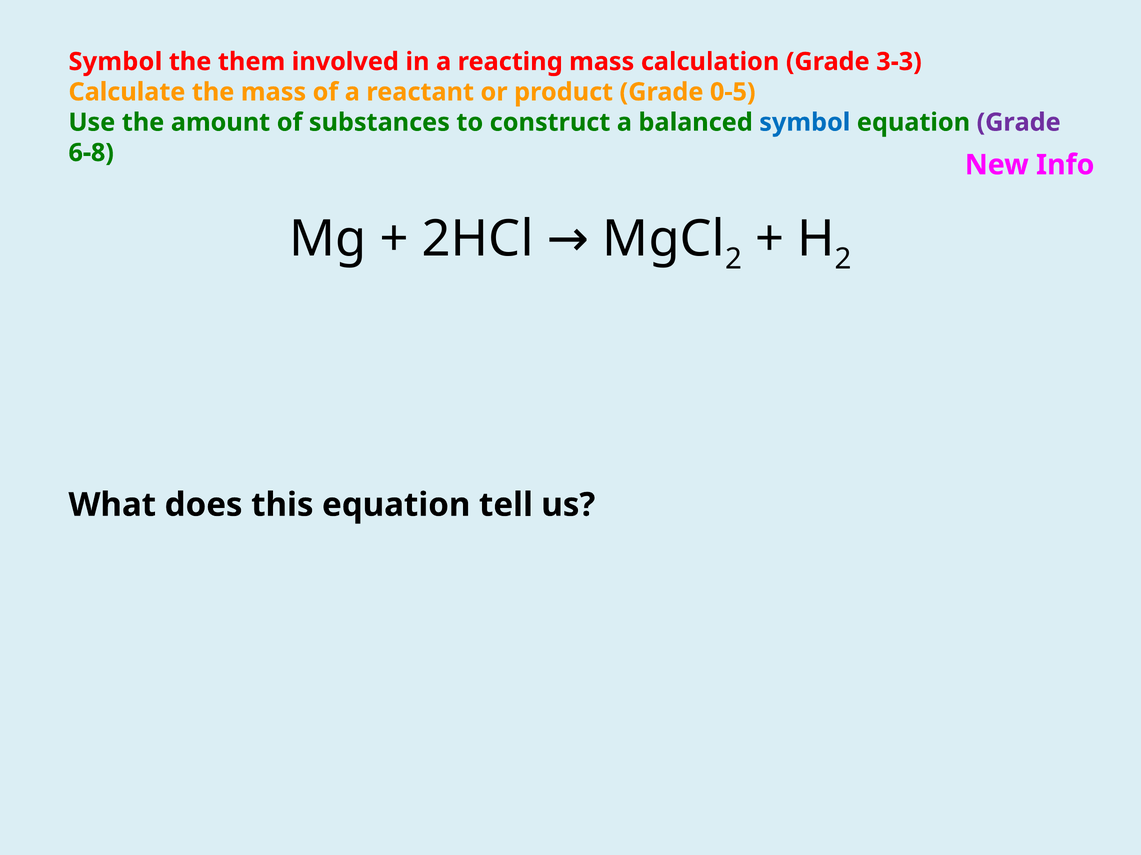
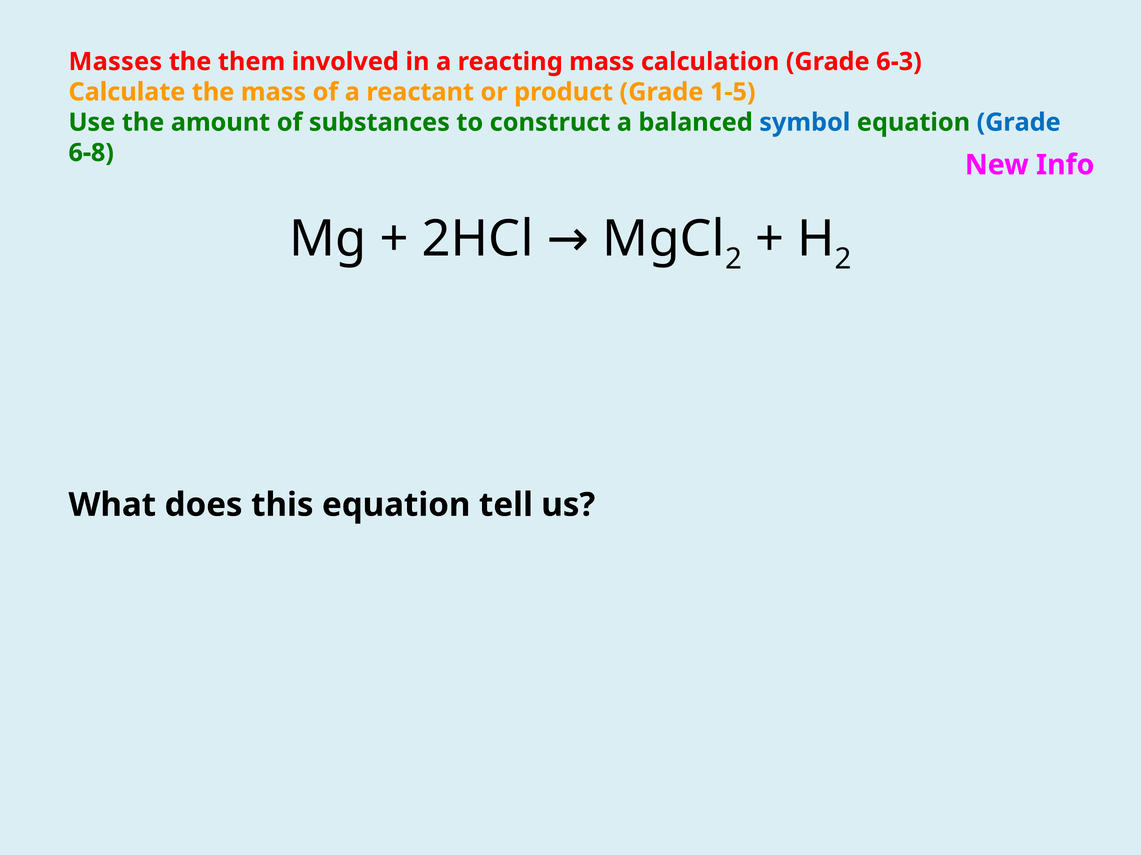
Symbol at (115, 62): Symbol -> Masses
3-3: 3-3 -> 6-3
0-5: 0-5 -> 1-5
Grade at (1019, 122) colour: purple -> blue
